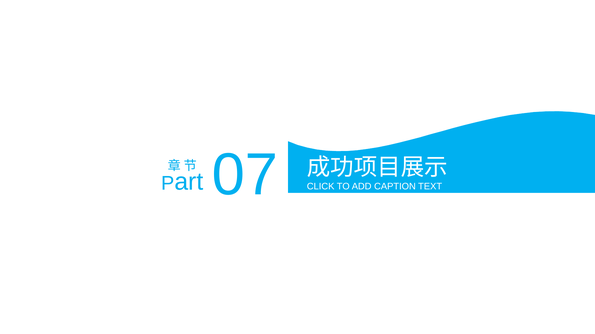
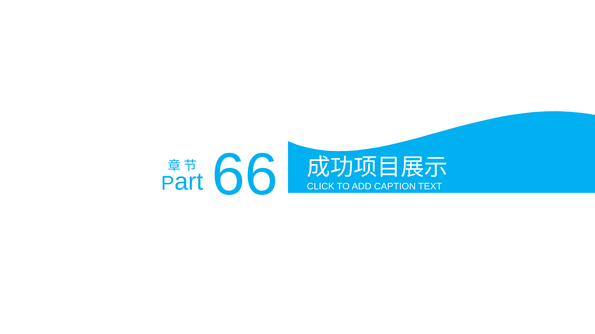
07: 07 -> 66
